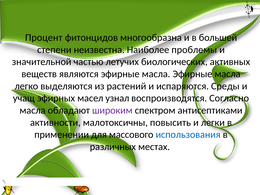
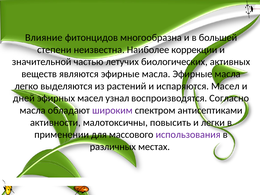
Процент: Процент -> Влияние
проблемы: проблемы -> коррекции
испаряются Среды: Среды -> Масел
учащ: учащ -> дней
использования colour: blue -> purple
